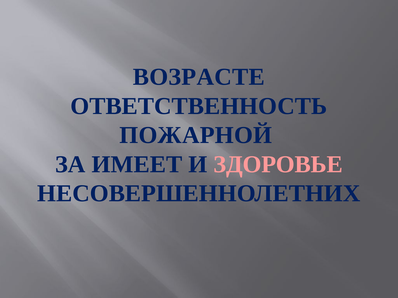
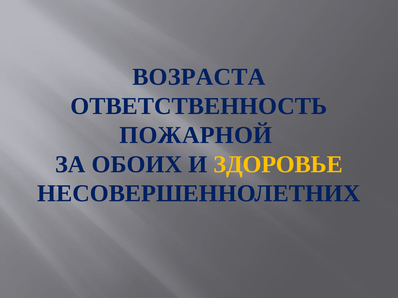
ВОЗРАСТЕ: ВОЗРАСТЕ -> ВОЗРАСТА
ИМЕЕТ: ИМЕЕТ -> ОБОИХ
ЗДОРОВЬЕ colour: pink -> yellow
